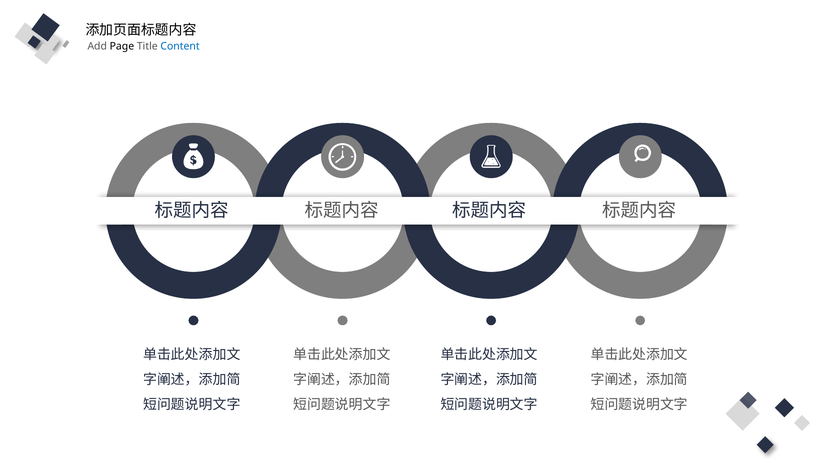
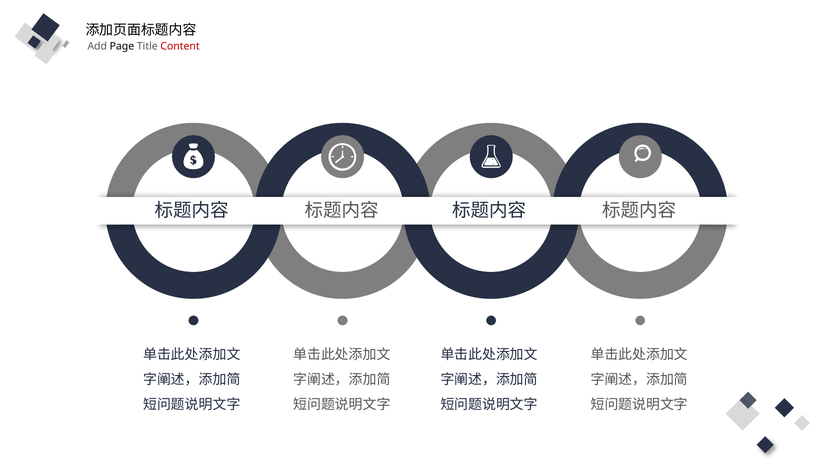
Content colour: blue -> red
